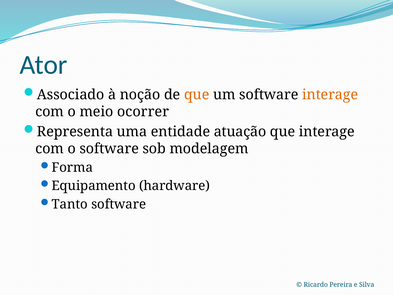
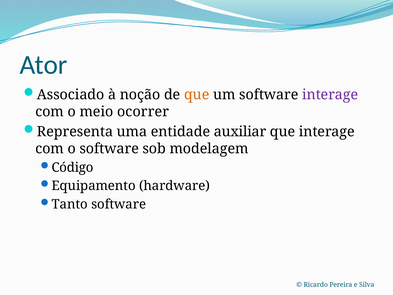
interage at (330, 95) colour: orange -> purple
atuação: atuação -> auxiliar
Forma: Forma -> Código
